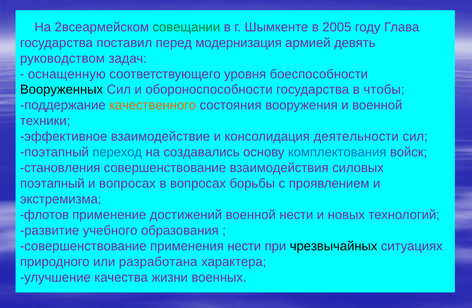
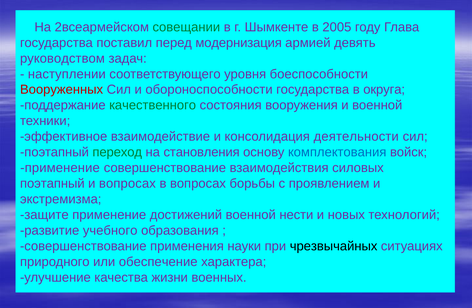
оснащенную: оснащенную -> наступлении
Вооруженных colour: black -> red
чтобы: чтобы -> округа
качественного colour: orange -> green
переход colour: blue -> green
создавались: создавались -> становления
становления at (60, 168): становления -> применение
флотов: флотов -> защите
применения нести: нести -> науки
разработана: разработана -> обеспечение
